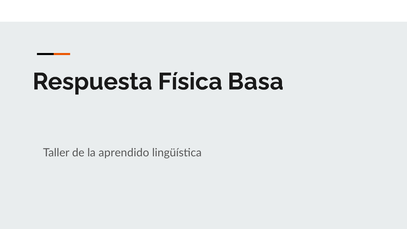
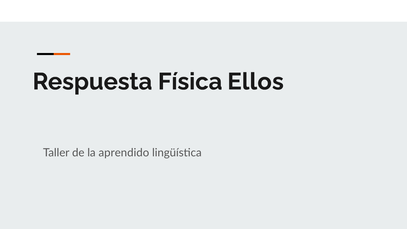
Basa: Basa -> Ellos
